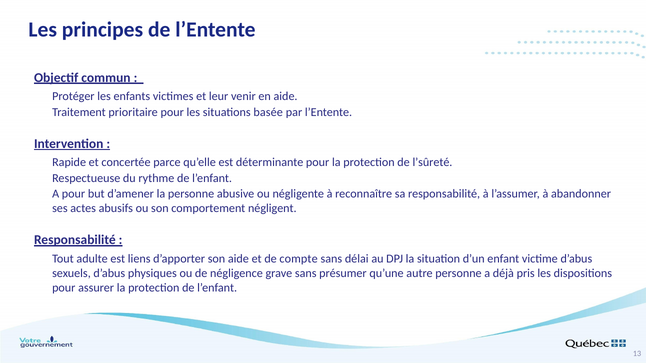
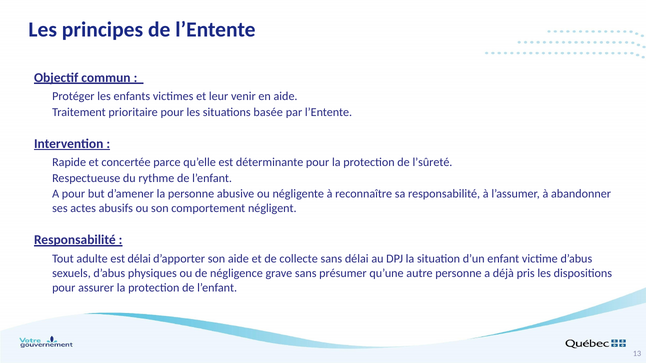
est liens: liens -> délai
compte: compte -> collecte
